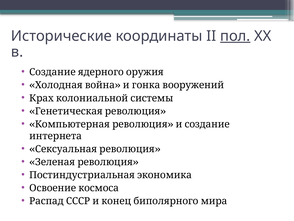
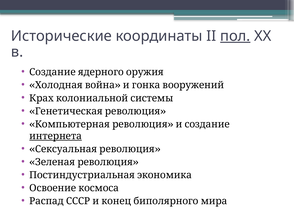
интернета underline: none -> present
